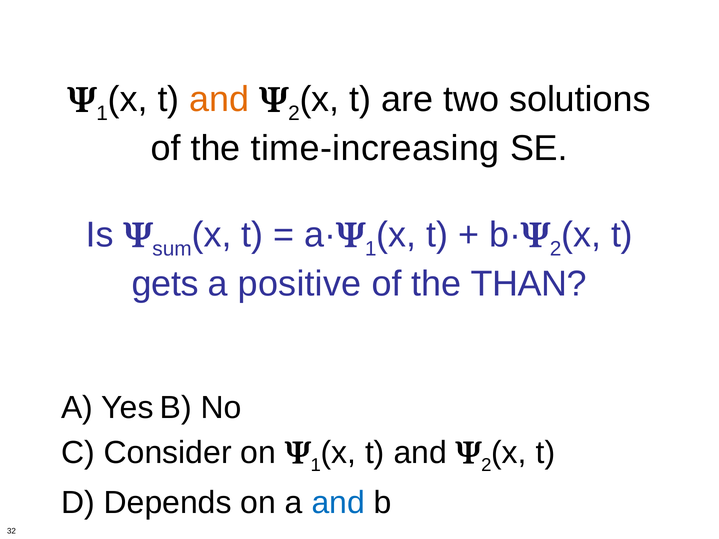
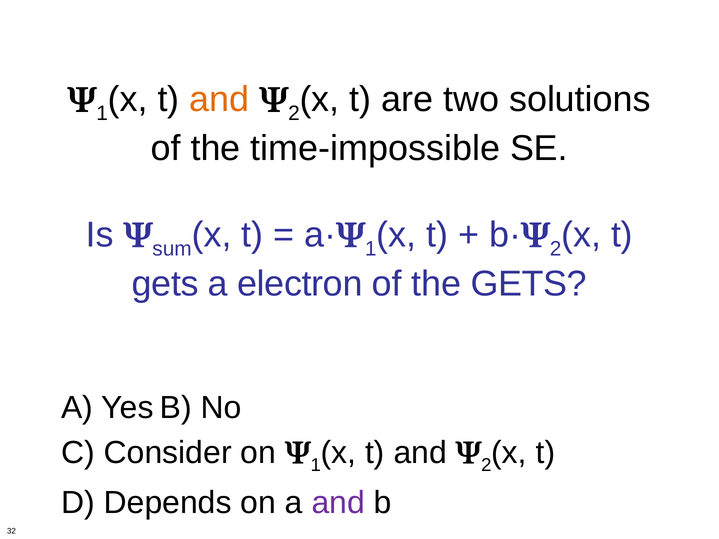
time-increasing: time-increasing -> time-impossible
positive: positive -> electron
the THAN: THAN -> GETS
and at (338, 503) colour: blue -> purple
